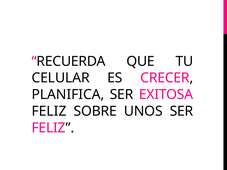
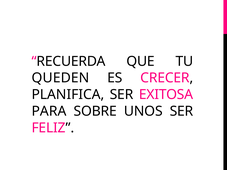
CELULAR: CELULAR -> QUEDEN
FELIZ at (49, 111): FELIZ -> PARA
